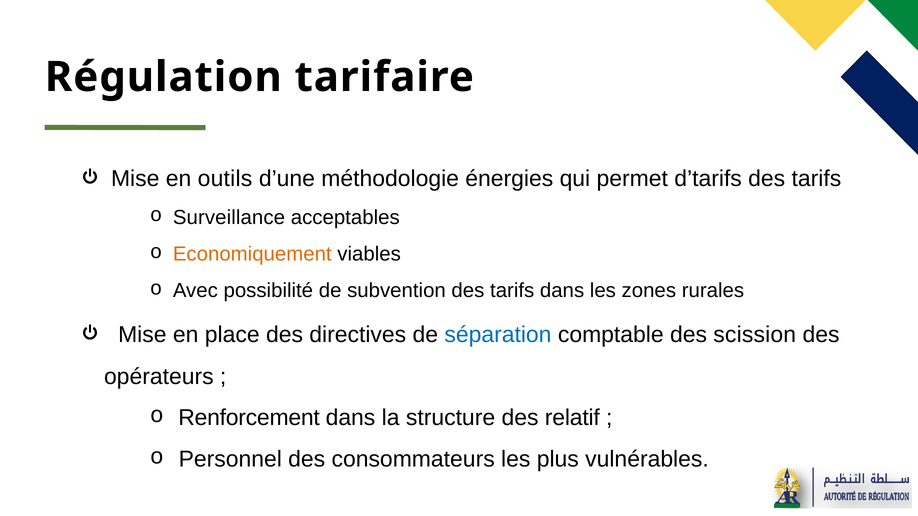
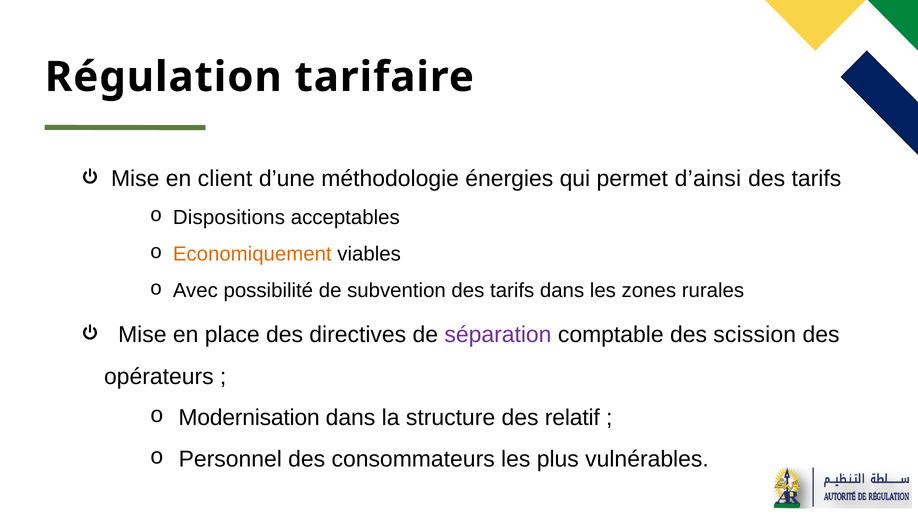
outils: outils -> client
d’tarifs: d’tarifs -> d’ainsi
Surveillance: Surveillance -> Dispositions
séparation colour: blue -> purple
Renforcement: Renforcement -> Modernisation
